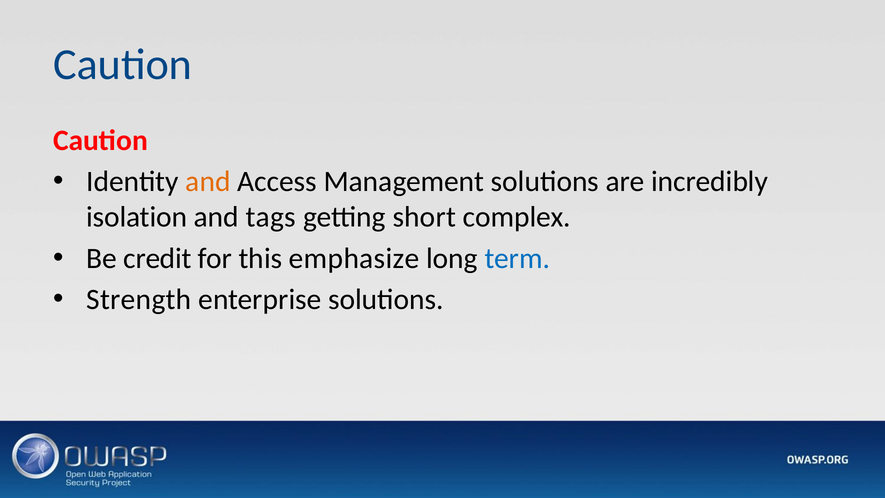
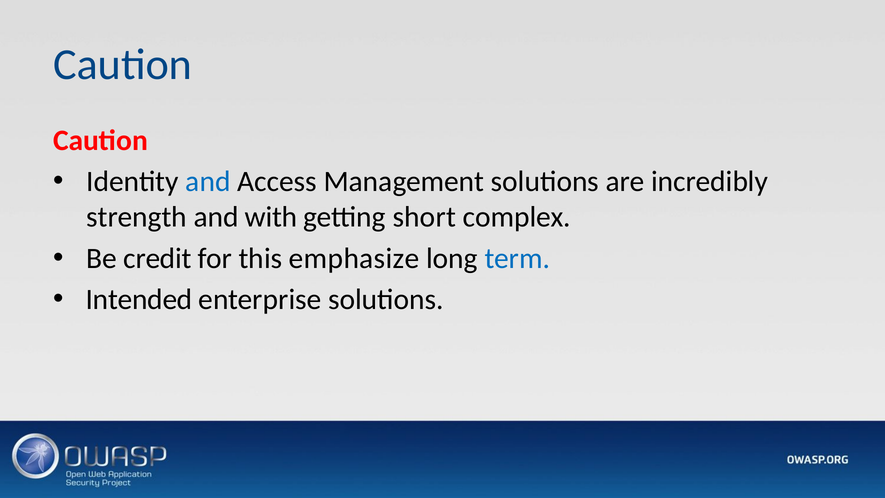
and at (208, 182) colour: orange -> blue
isolation: isolation -> strength
tags: tags -> with
Strength: Strength -> Intended
